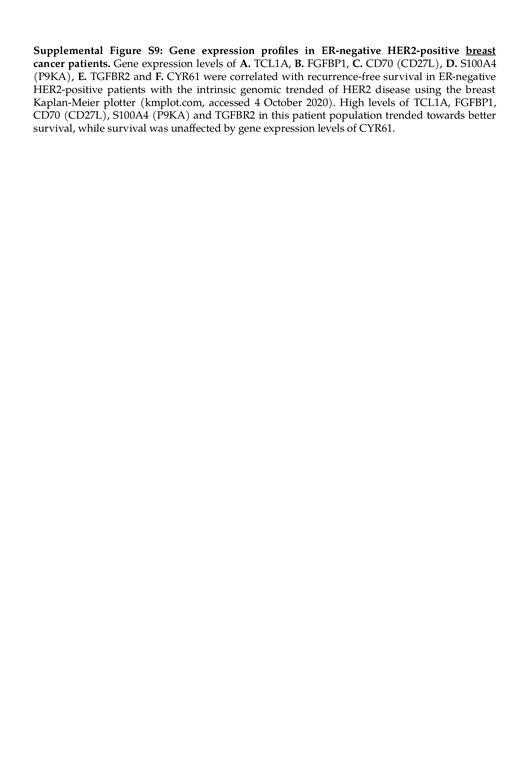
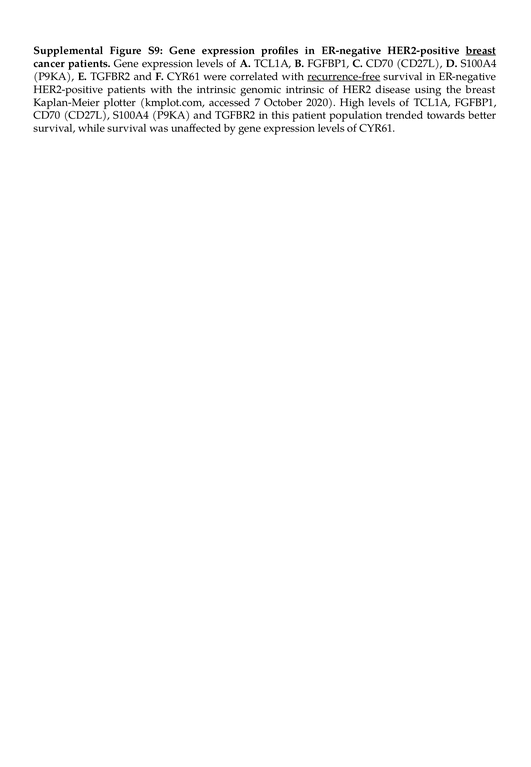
recurrence-free underline: none -> present
genomic trended: trended -> intrinsic
4: 4 -> 7
